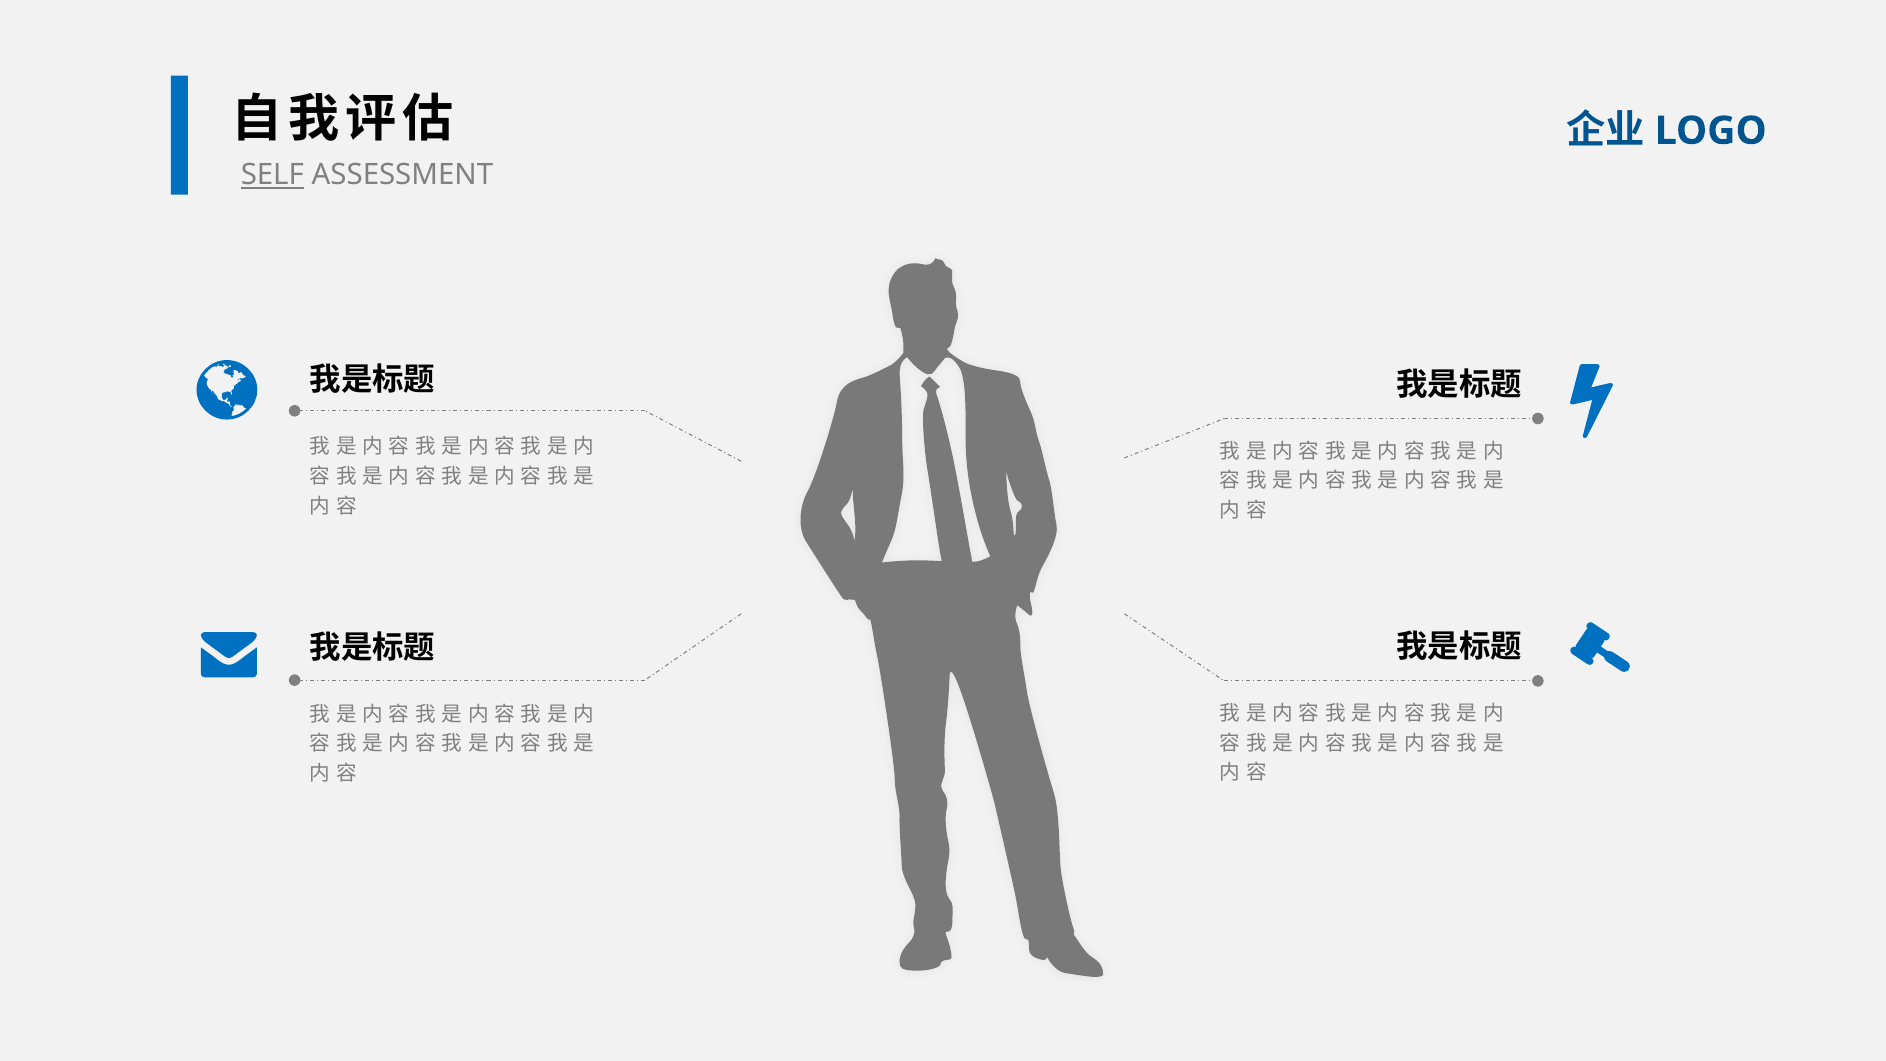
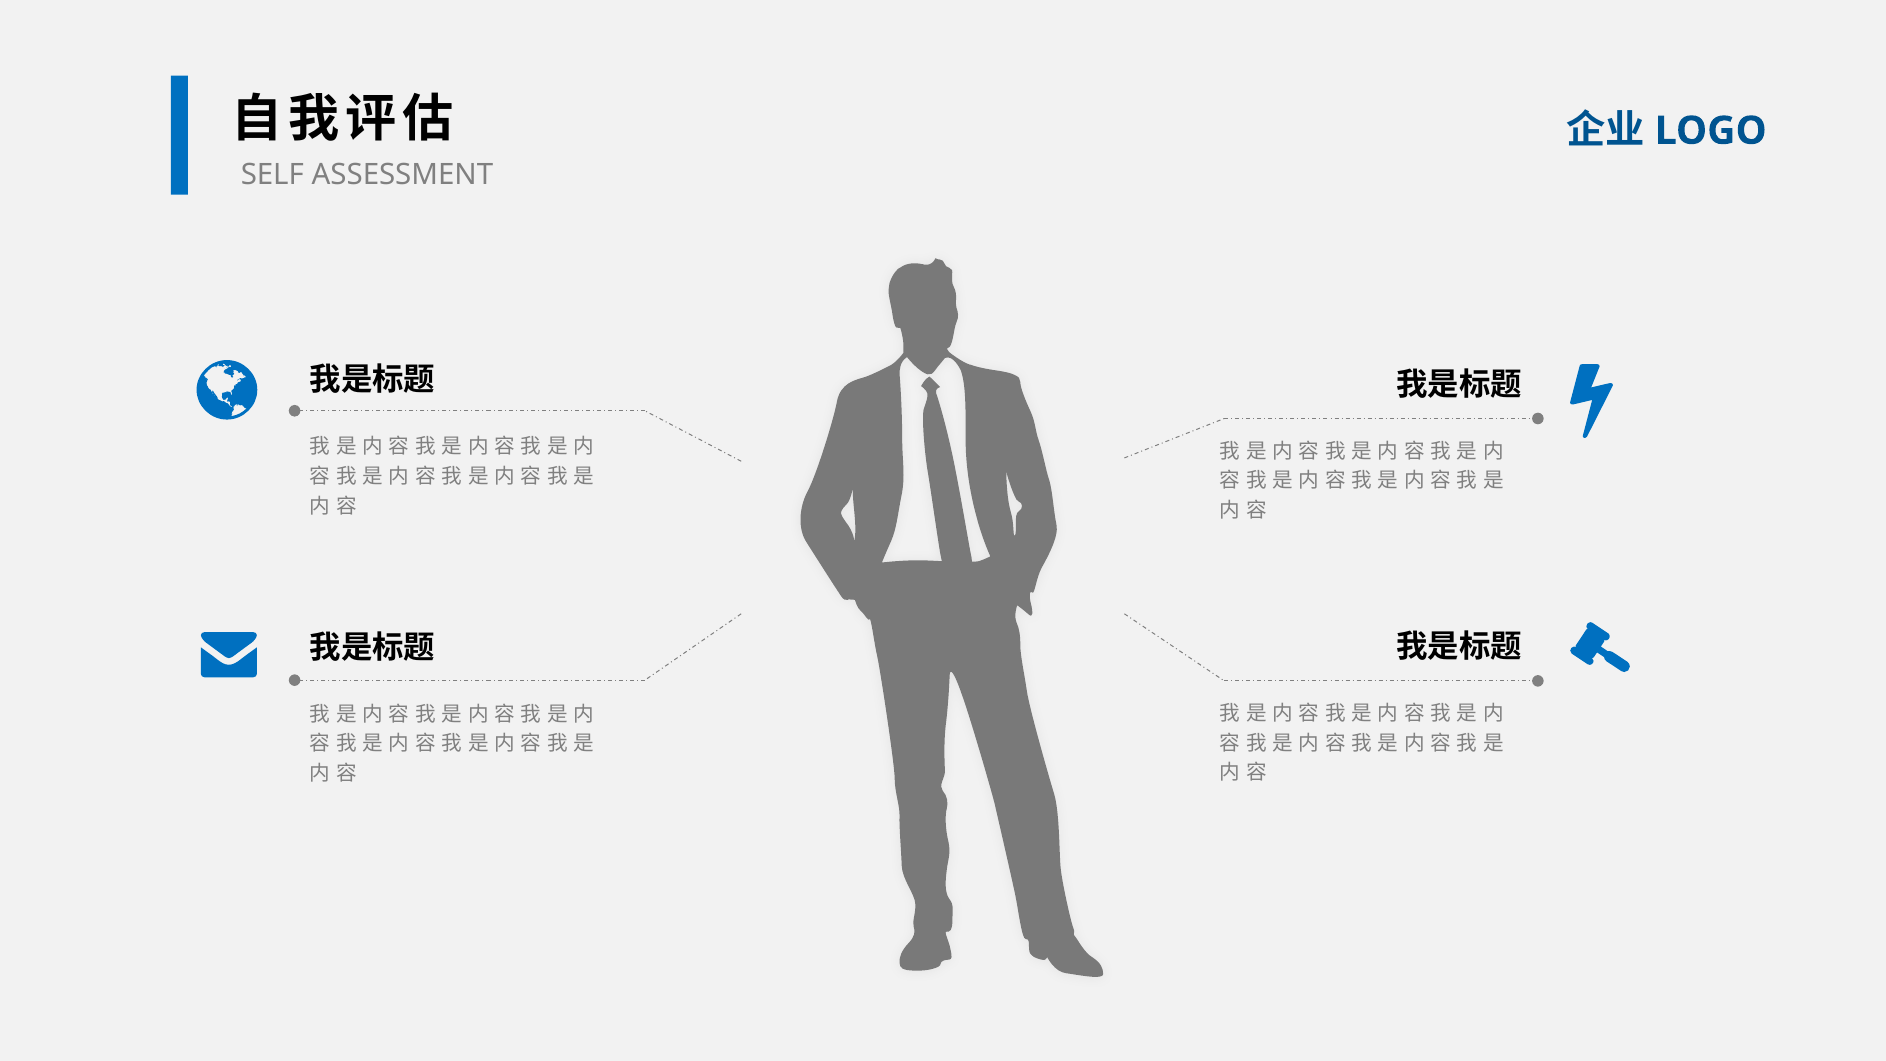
SELF underline: present -> none
